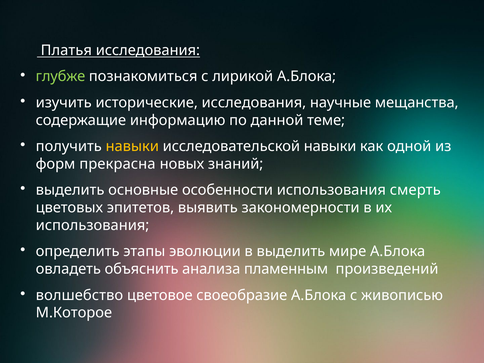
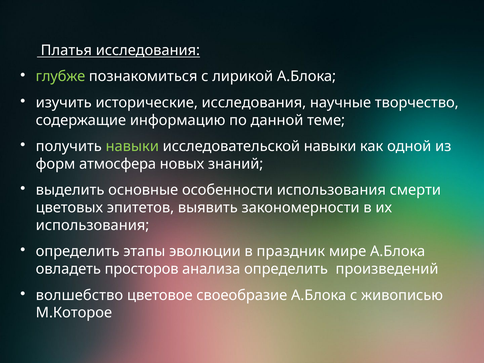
мещанства: мещанства -> творчество
навыки at (132, 146) colour: yellow -> light green
прекрасна: прекрасна -> атмосфера
смерть: смерть -> смерти
в выделить: выделить -> праздник
объяснить: объяснить -> просторов
анализа пламенным: пламенным -> определить
